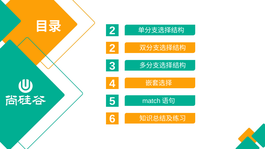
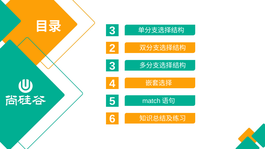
2 at (112, 31): 2 -> 3
